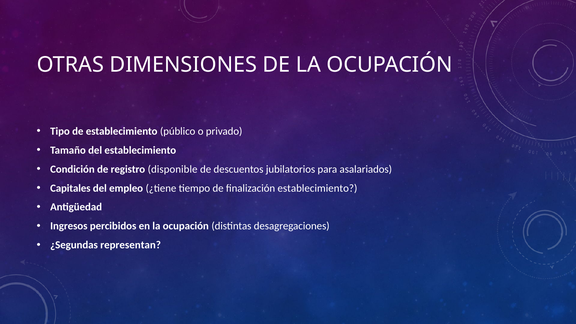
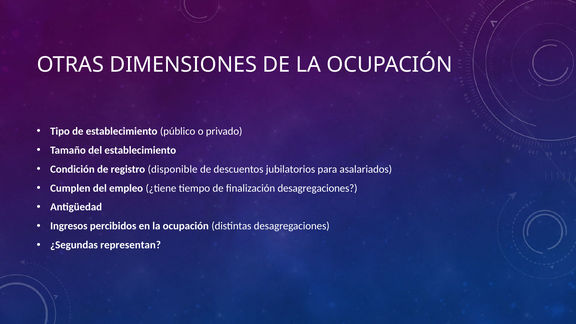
Capitales: Capitales -> Cumplen
finalización establecimiento: establecimiento -> desagregaciones
